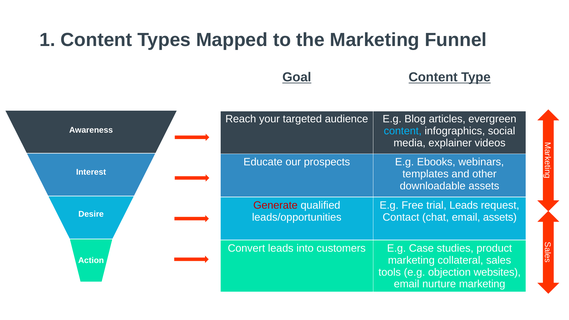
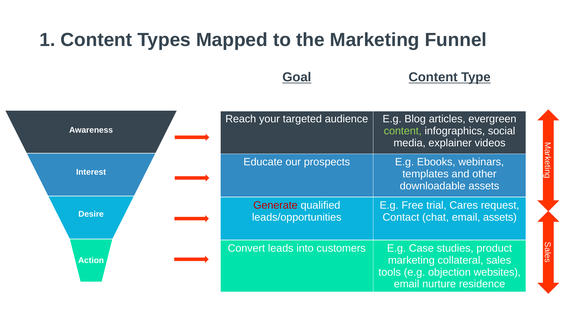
content at (403, 131) colour: light blue -> light green
trial Leads: Leads -> Cares
nurture marketing: marketing -> residence
